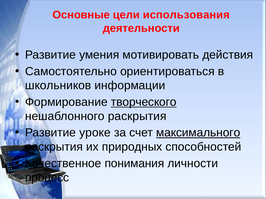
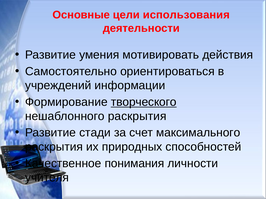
школьников: школьников -> учреждений
уроке: уроке -> стади
максимального underline: present -> none
процесс: процесс -> учителя
